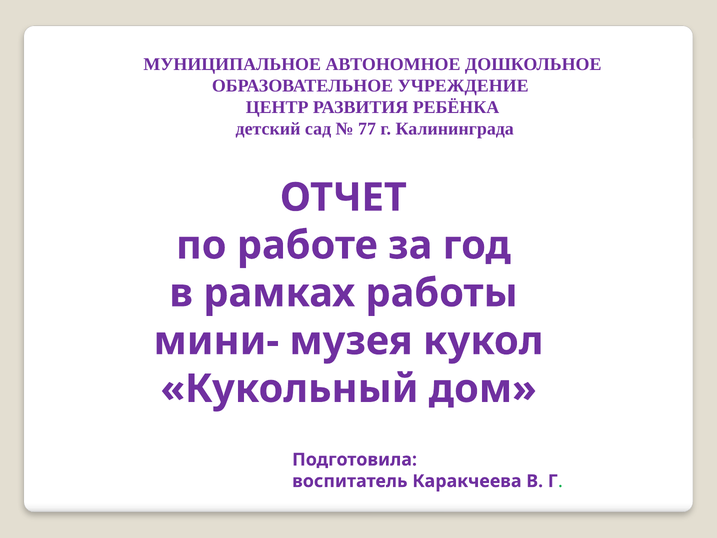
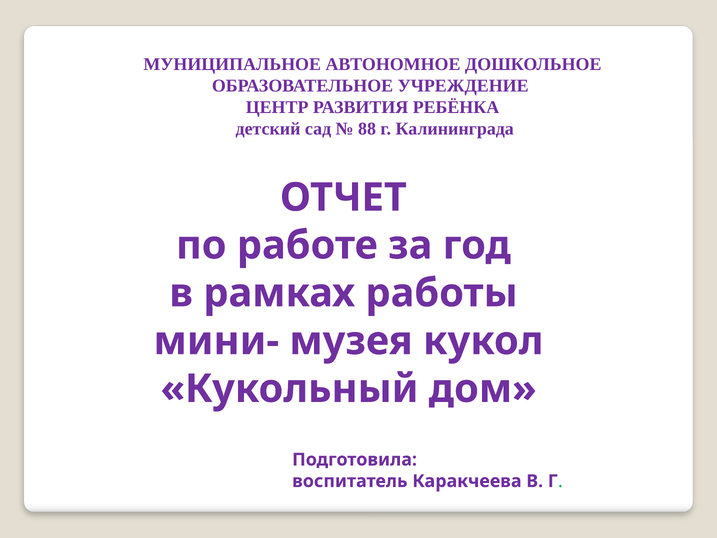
77: 77 -> 88
